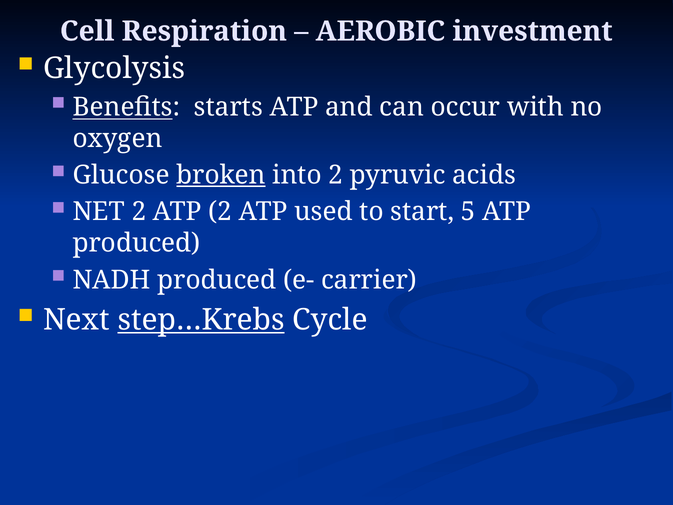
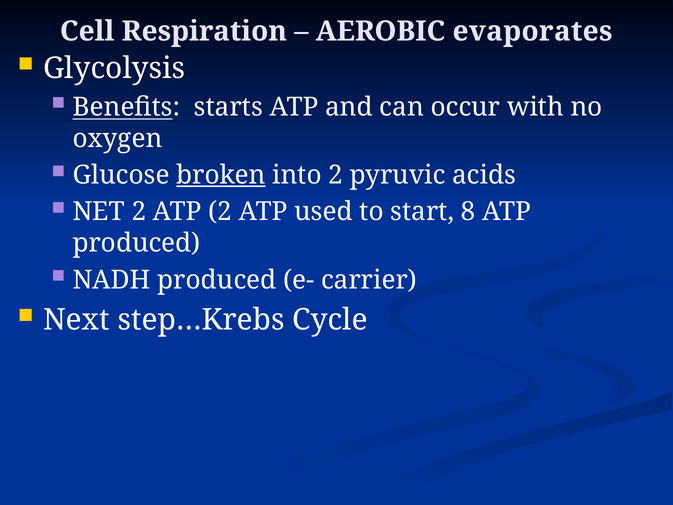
investment: investment -> evaporates
5: 5 -> 8
step…Krebs underline: present -> none
